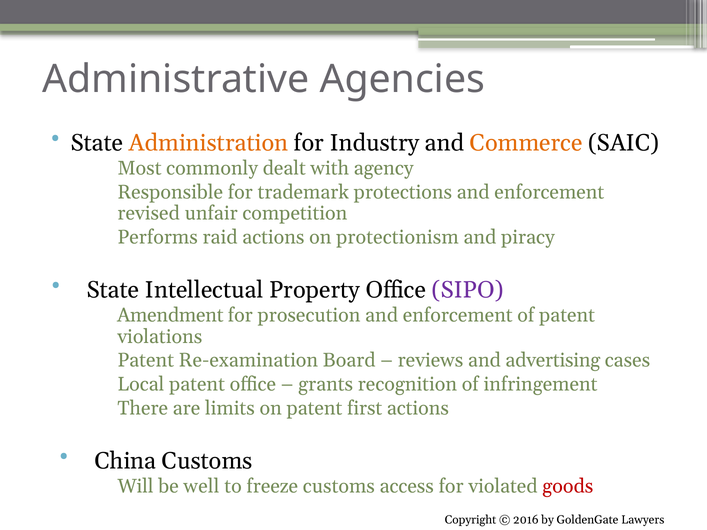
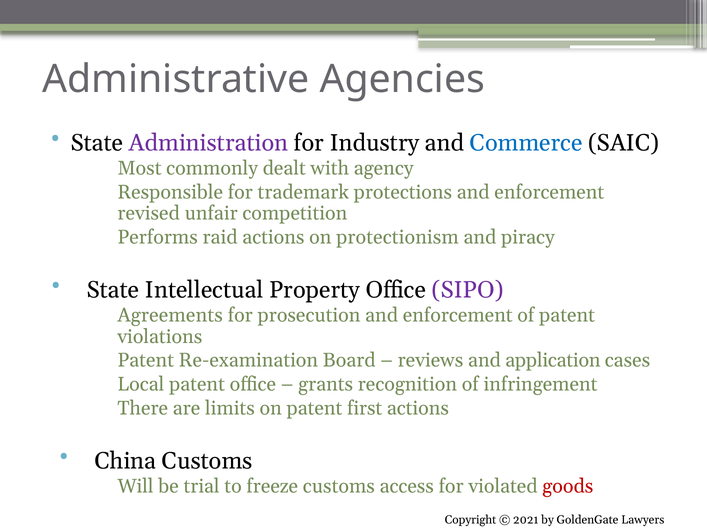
Administration colour: orange -> purple
Commerce colour: orange -> blue
Amendment: Amendment -> Agreements
advertising: advertising -> application
well: well -> trial
2016: 2016 -> 2021
